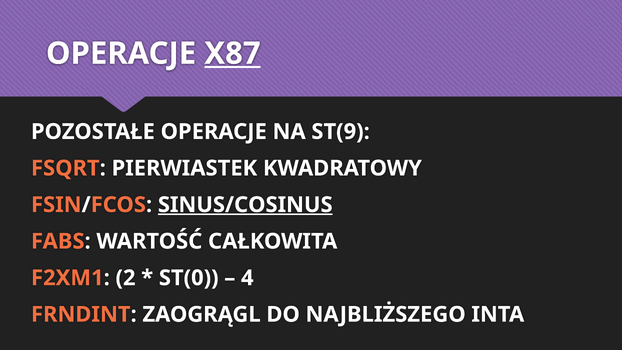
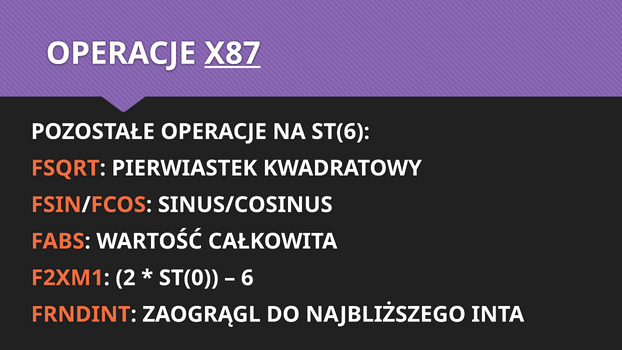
ST(9: ST(9 -> ST(6
SINUS/COSINUS underline: present -> none
4: 4 -> 6
